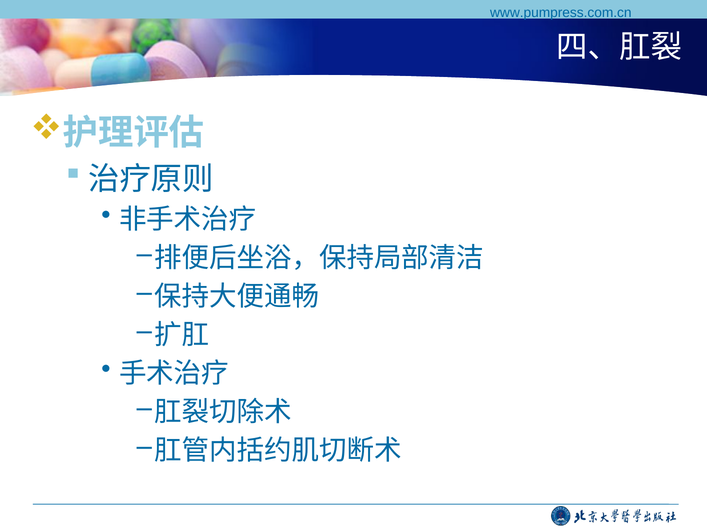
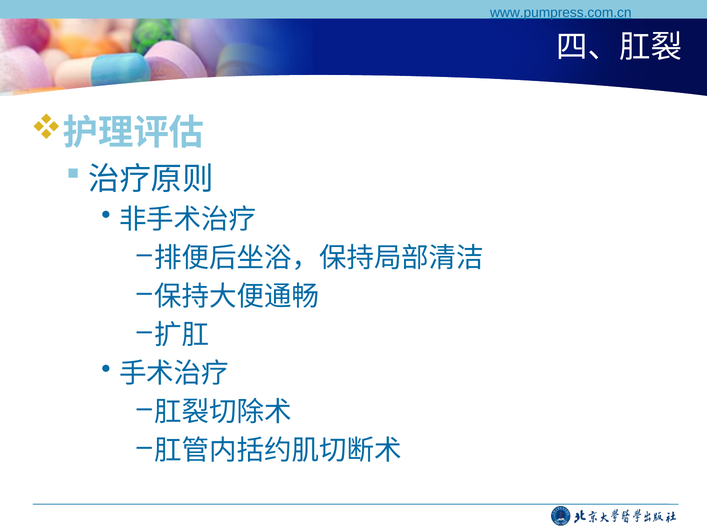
www.pumpress.com.cn underline: none -> present
